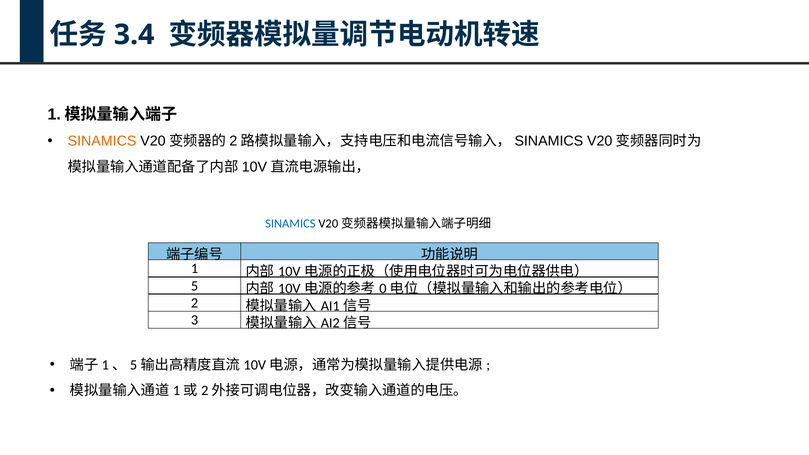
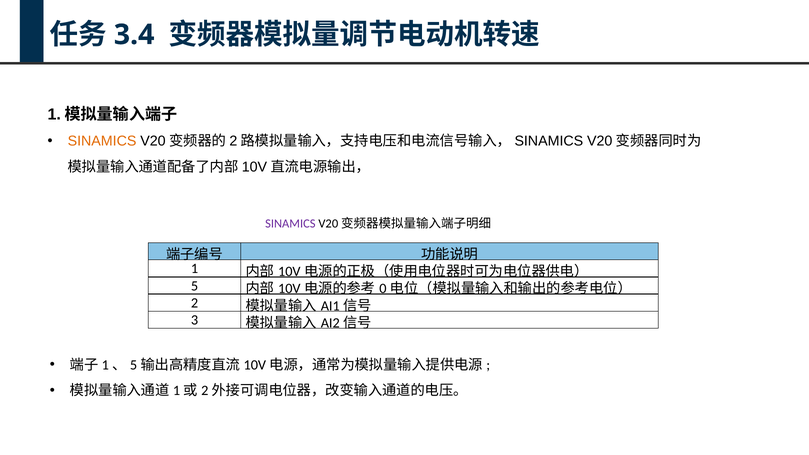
SINAMICS at (290, 224) colour: blue -> purple
